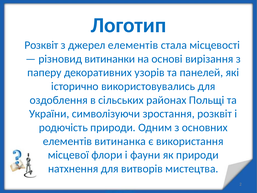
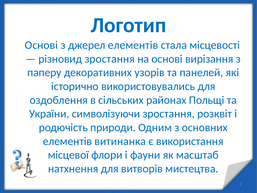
Розквіт at (41, 45): Розквіт -> Основі
різновид витинанки: витинанки -> зростання
як природи: природи -> масштаб
